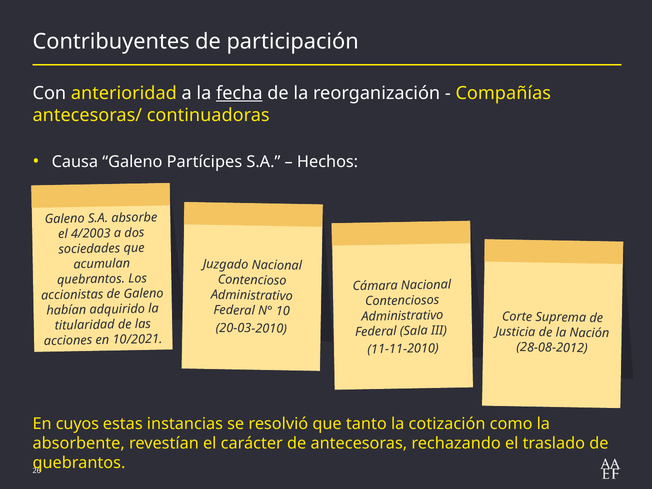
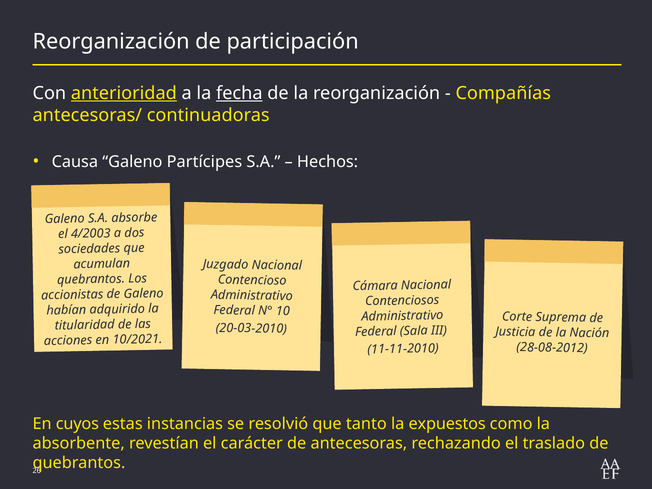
Contribuyentes at (111, 41): Contribuyentes -> Reorganización
anterioridad underline: none -> present
cotización: cotización -> expuestos
